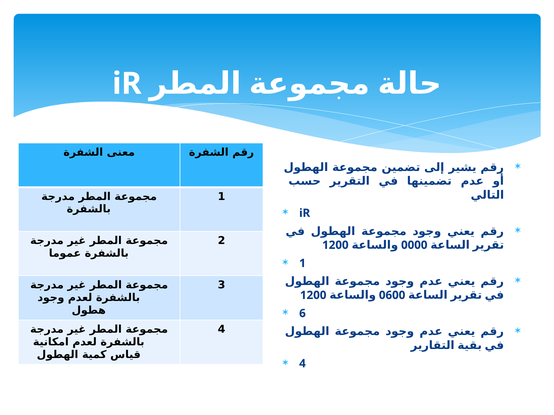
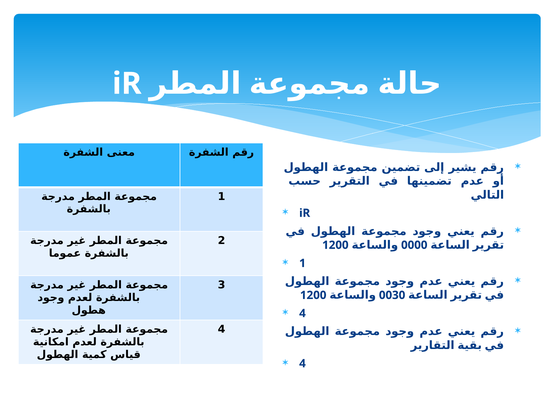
0600: 0600 -> 0030
6 at (302, 314): 6 -> 4
